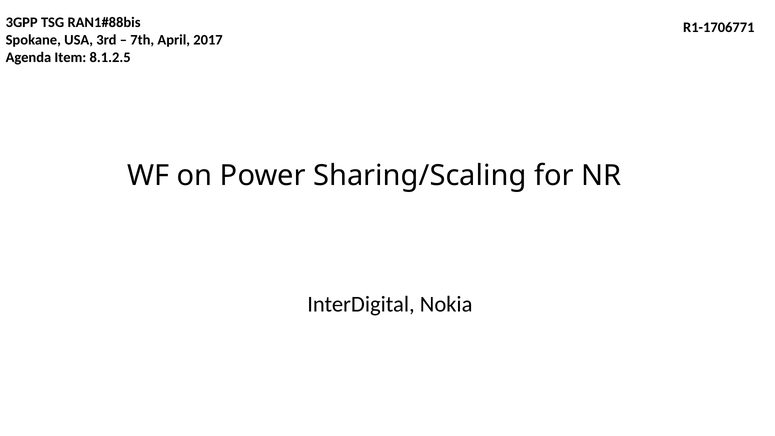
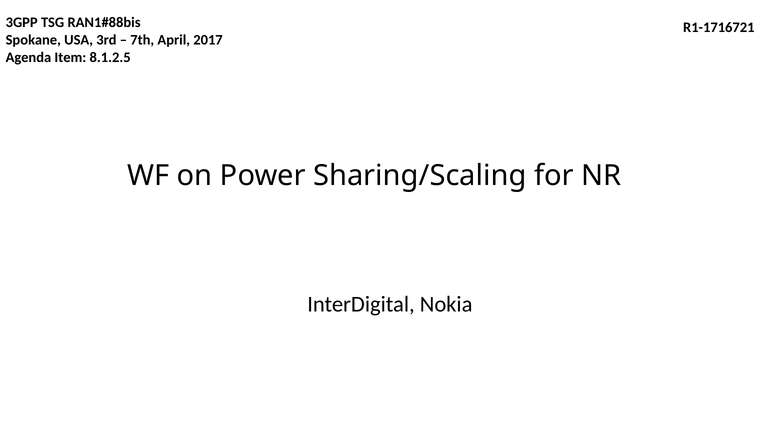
R1-1706771: R1-1706771 -> R1-1716721
